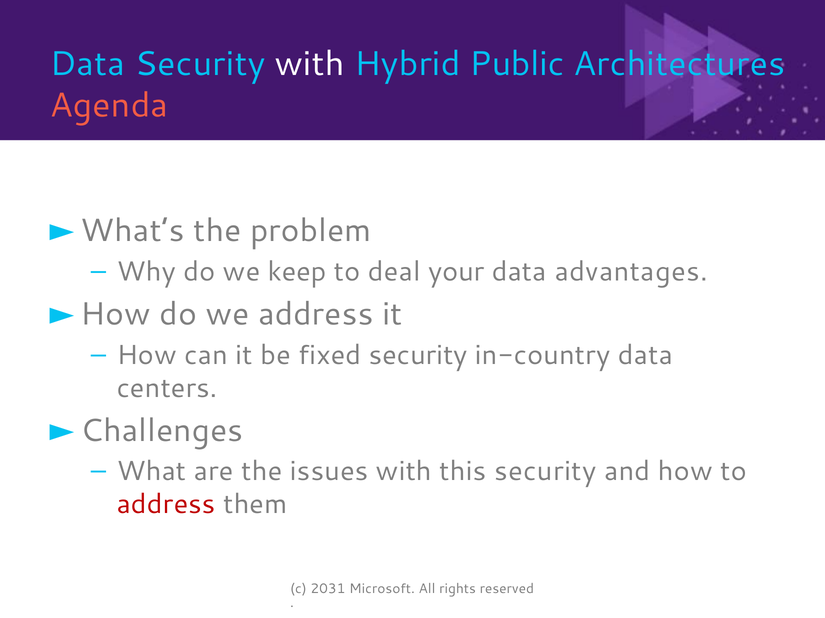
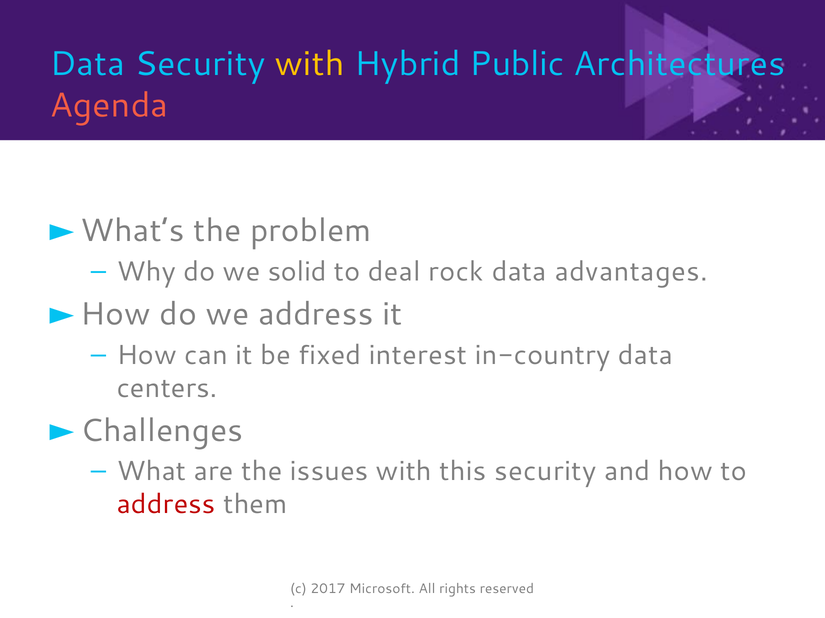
with at (310, 64) colour: white -> yellow
keep: keep -> solid
your: your -> rock
fixed security: security -> interest
2031: 2031 -> 2017
